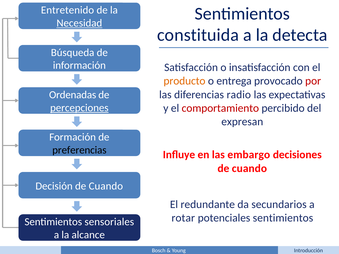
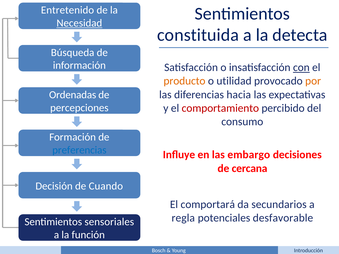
con underline: none -> present
entrega: entrega -> utilidad
por colour: red -> orange
radio: radio -> hacia
percepciones underline: present -> none
expresan: expresan -> consumo
preferencias colour: black -> blue
cuando at (249, 168): cuando -> cercana
redundante: redundante -> comportará
rotar: rotar -> regla
potenciales sentimientos: sentimientos -> desfavorable
alcance: alcance -> función
